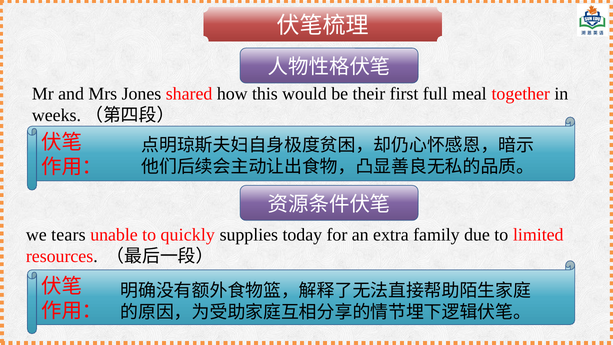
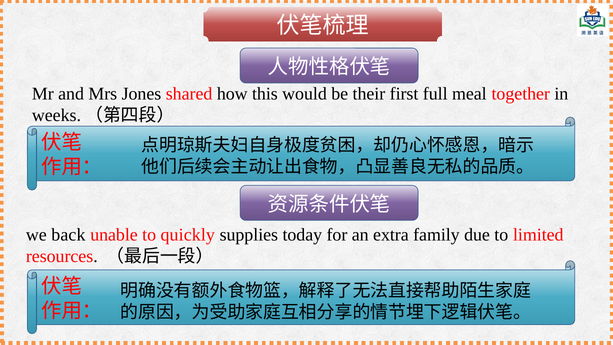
tears: tears -> back
